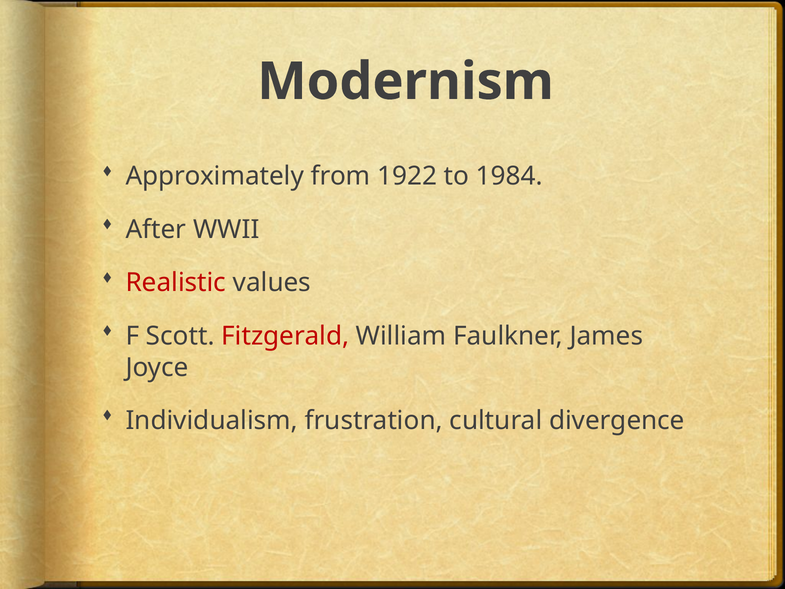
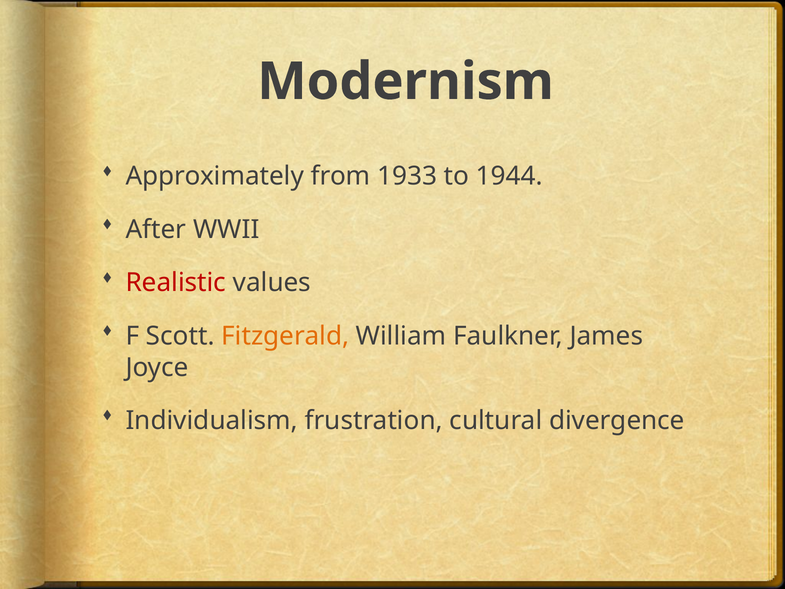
1922: 1922 -> 1933
1984: 1984 -> 1944
Fitzgerald colour: red -> orange
